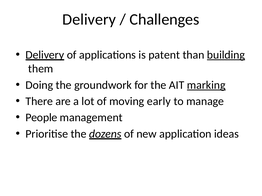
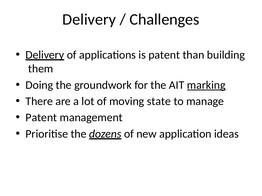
building underline: present -> none
early: early -> state
People at (41, 118): People -> Patent
